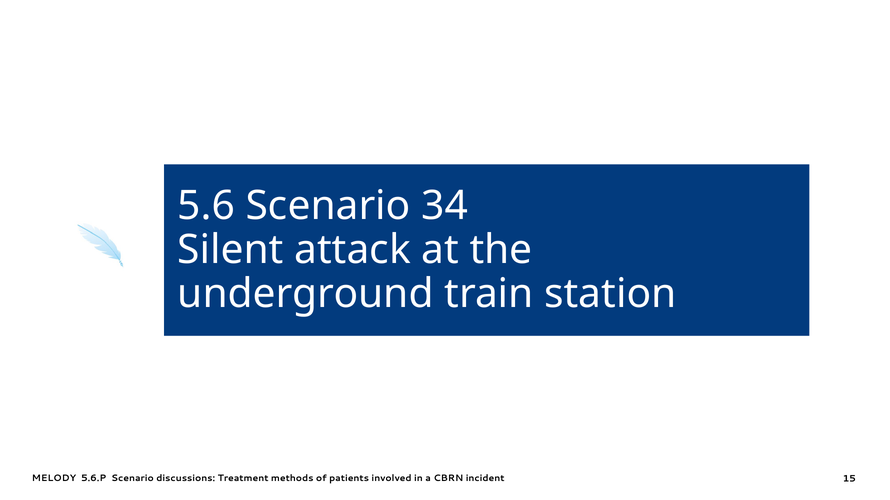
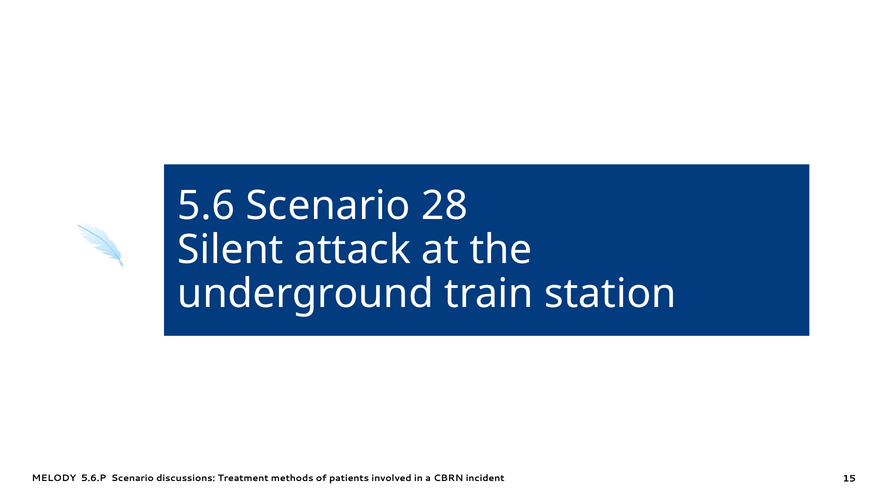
34: 34 -> 28
